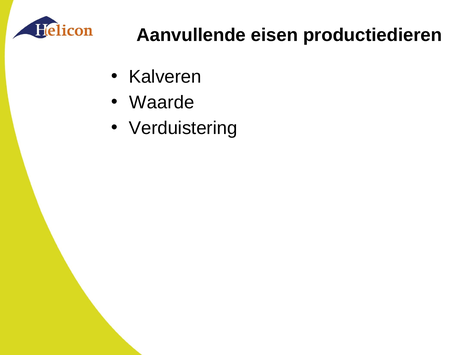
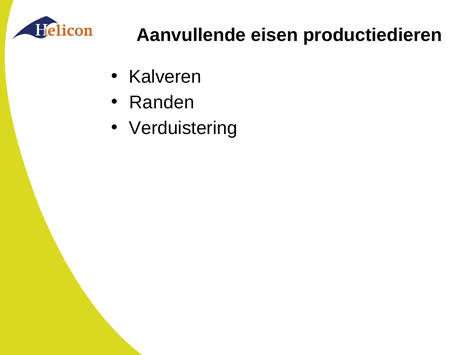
Waarde: Waarde -> Randen
